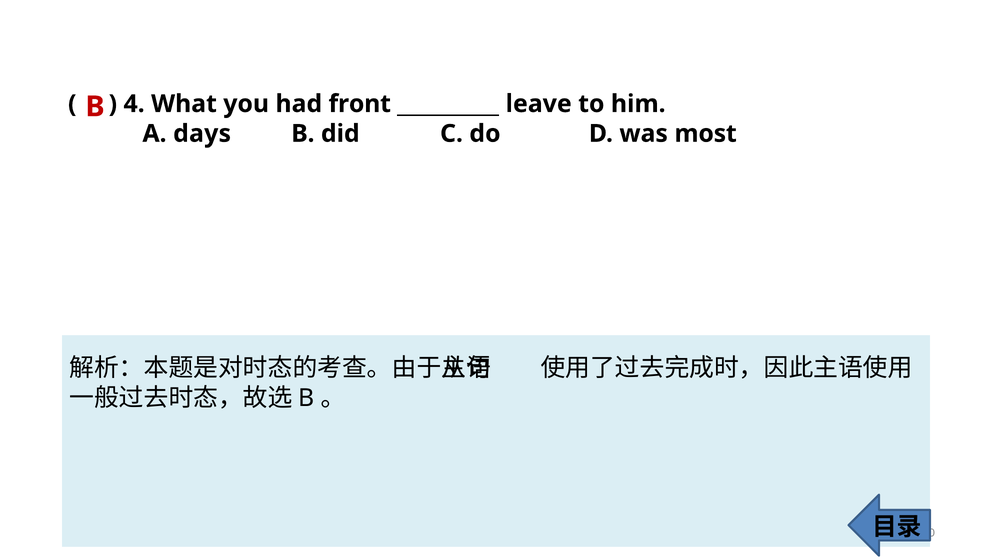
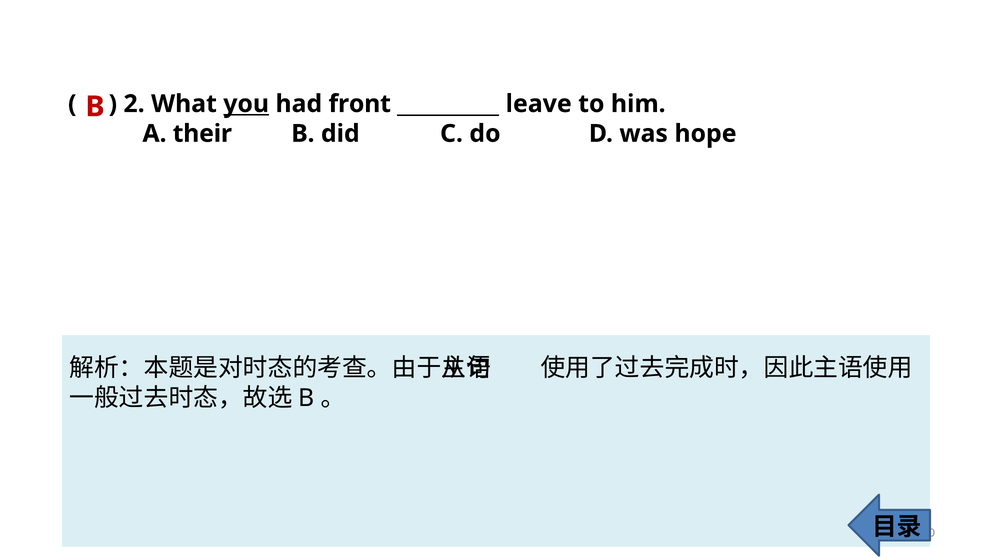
4: 4 -> 2
you underline: none -> present
days: days -> their
most: most -> hope
